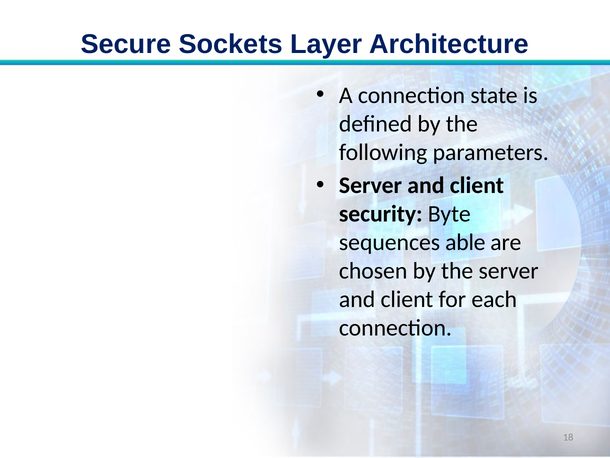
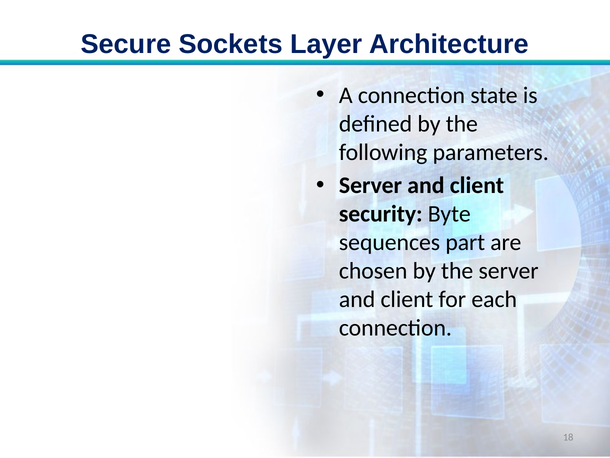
able: able -> part
